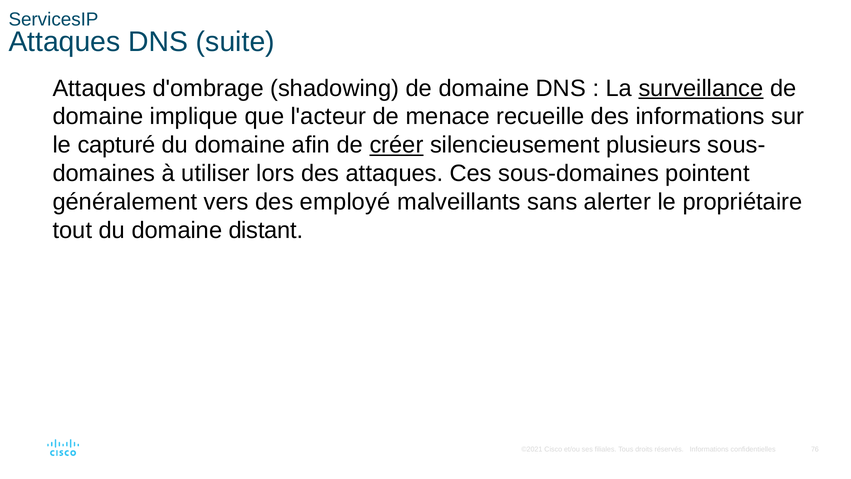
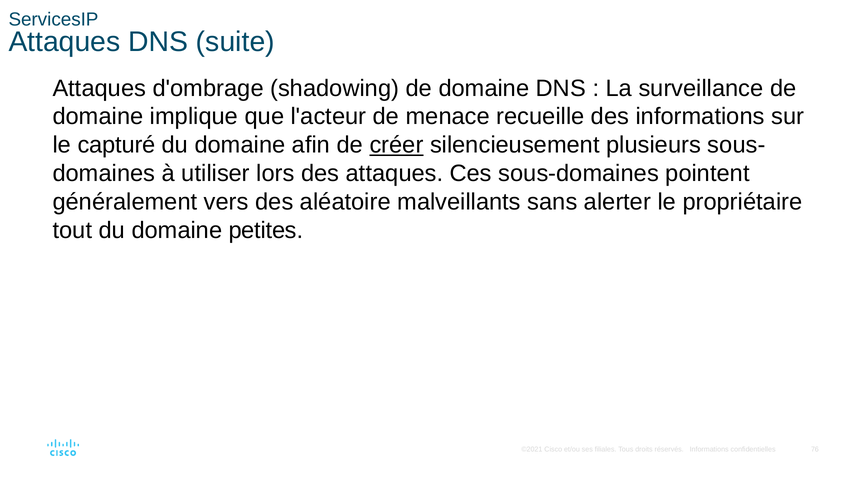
surveillance underline: present -> none
employé: employé -> aléatoire
distant: distant -> petites
